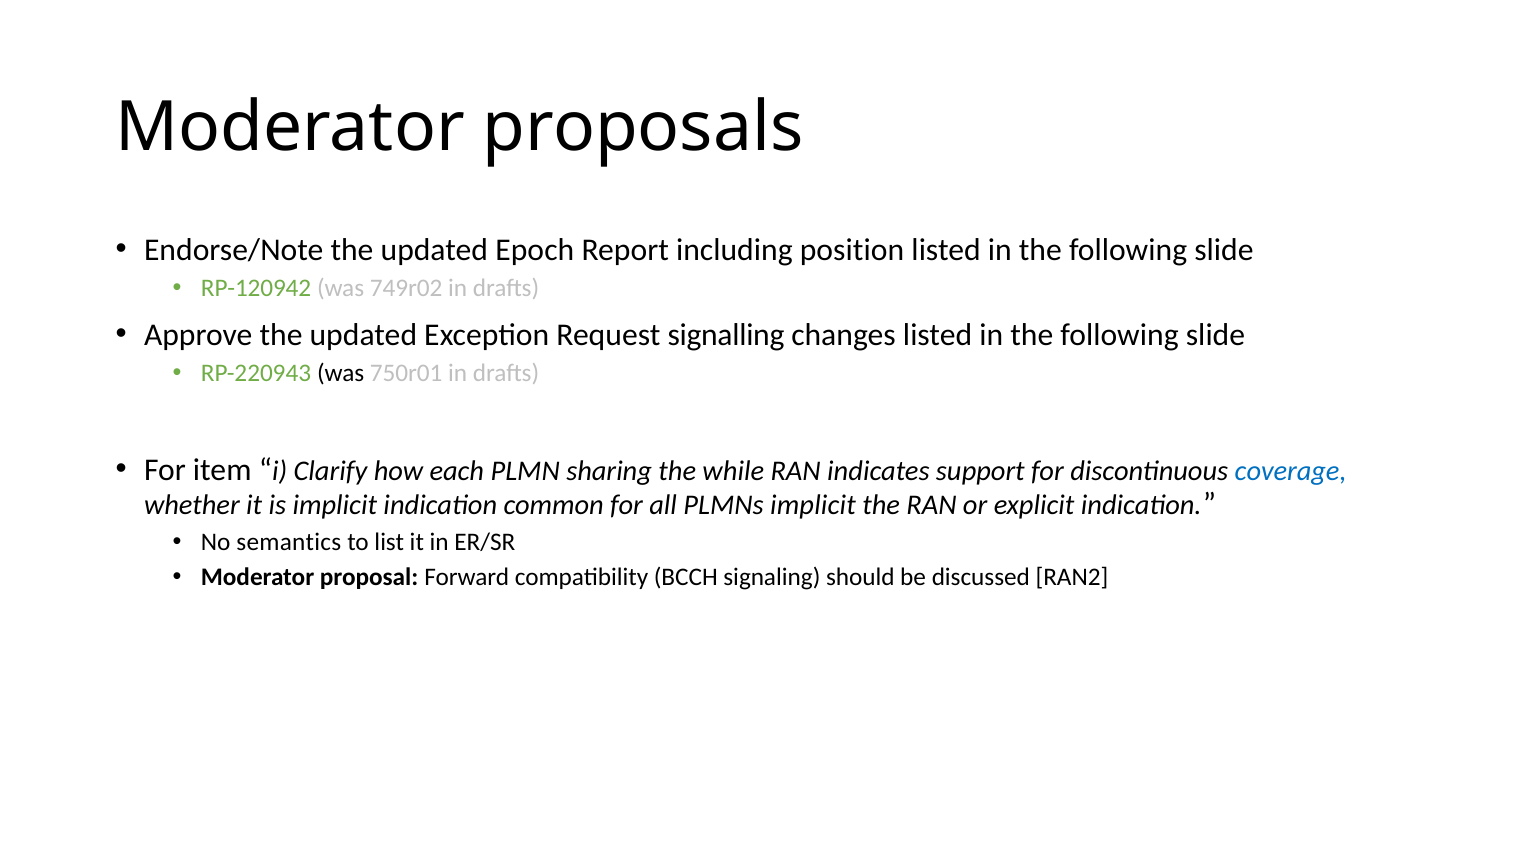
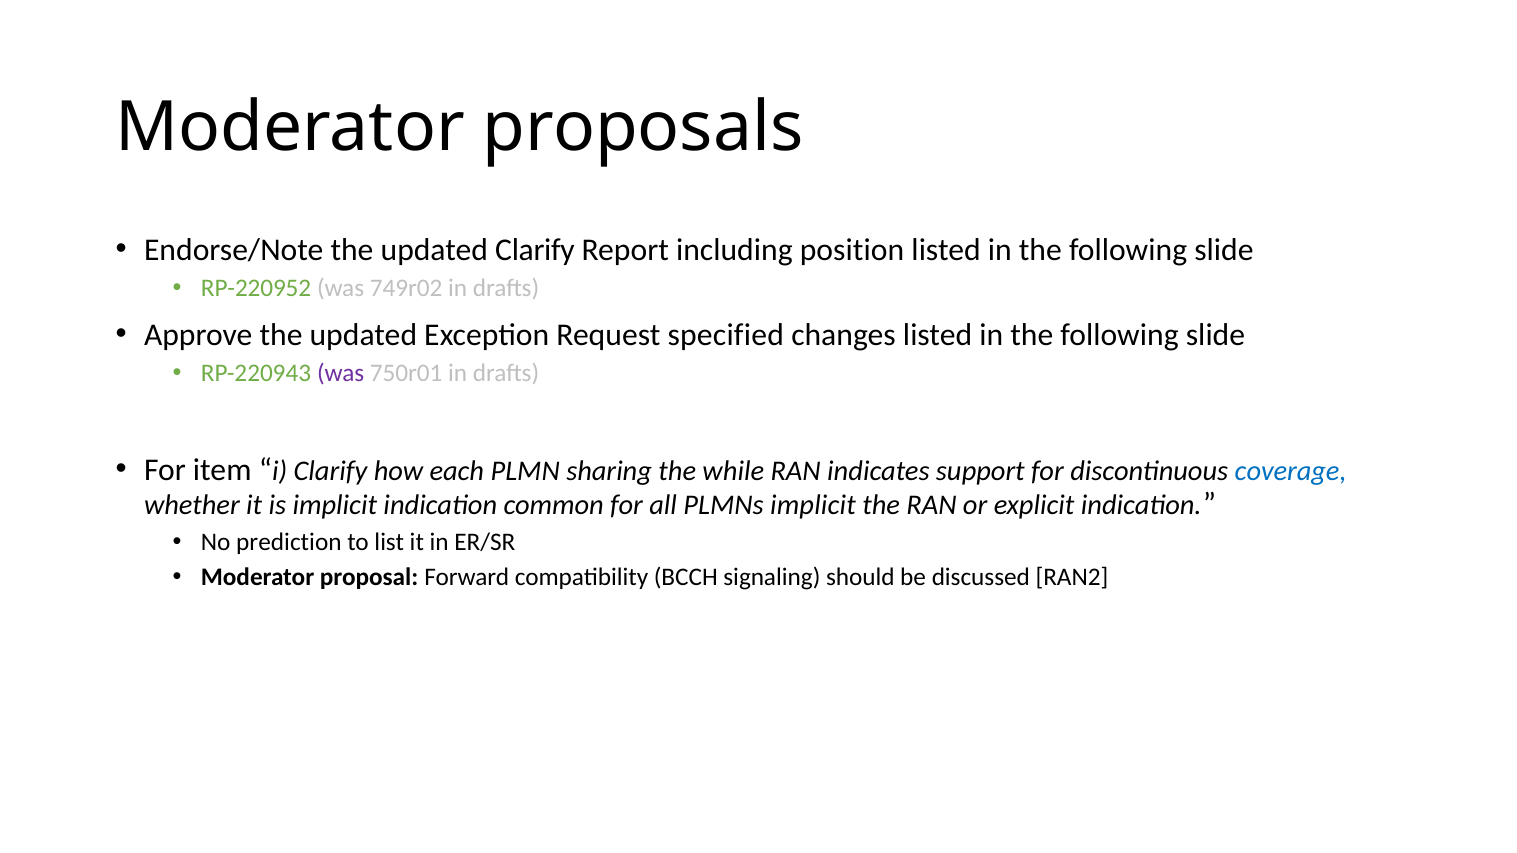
updated Epoch: Epoch -> Clarify
RP-120942: RP-120942 -> RP-220952
signalling: signalling -> specified
was at (341, 373) colour: black -> purple
semantics: semantics -> prediction
